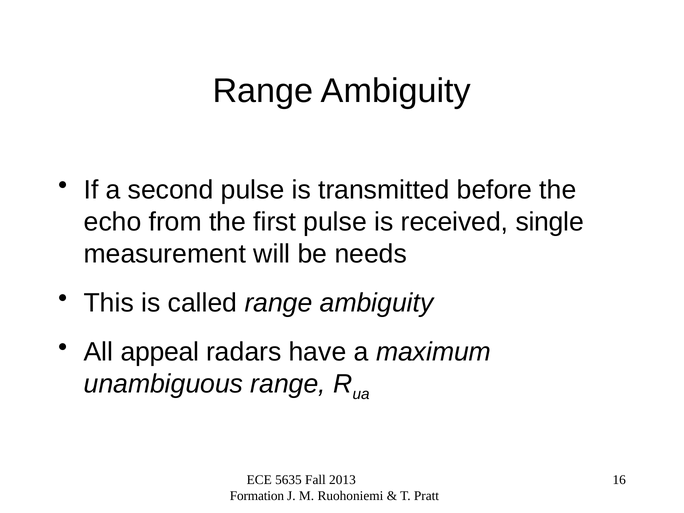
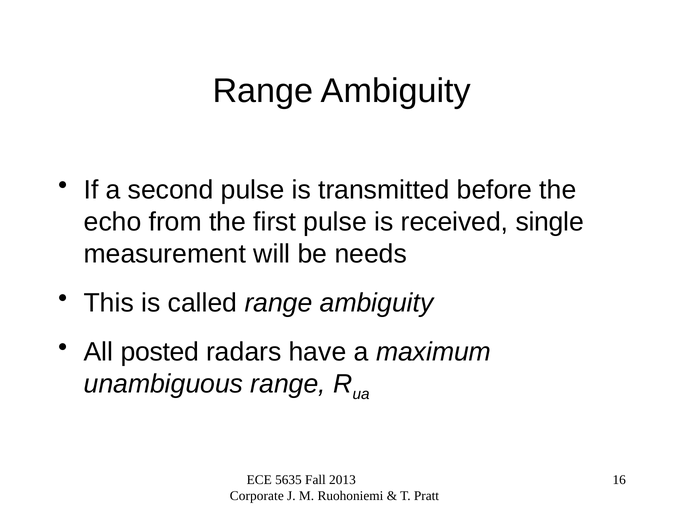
appeal: appeal -> posted
Formation: Formation -> Corporate
